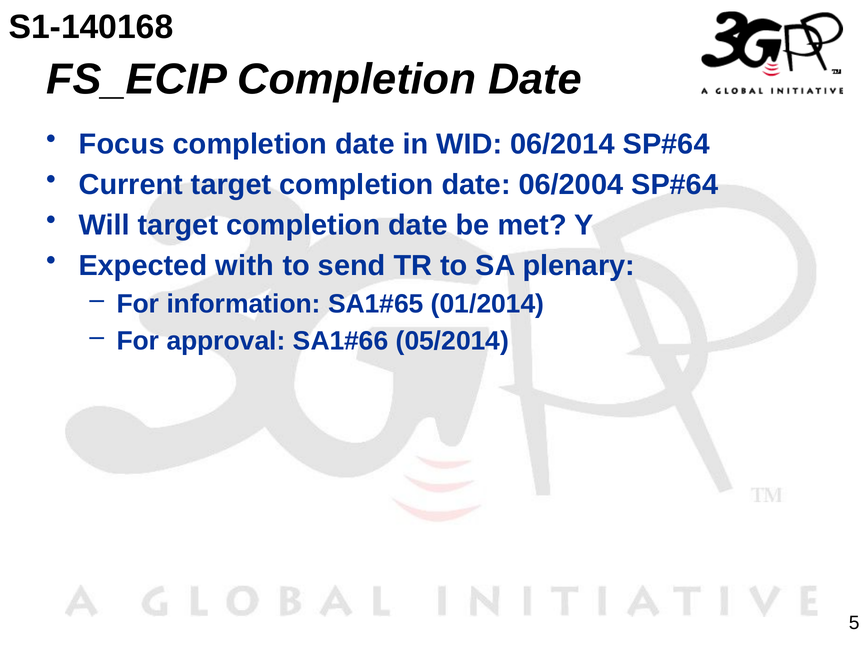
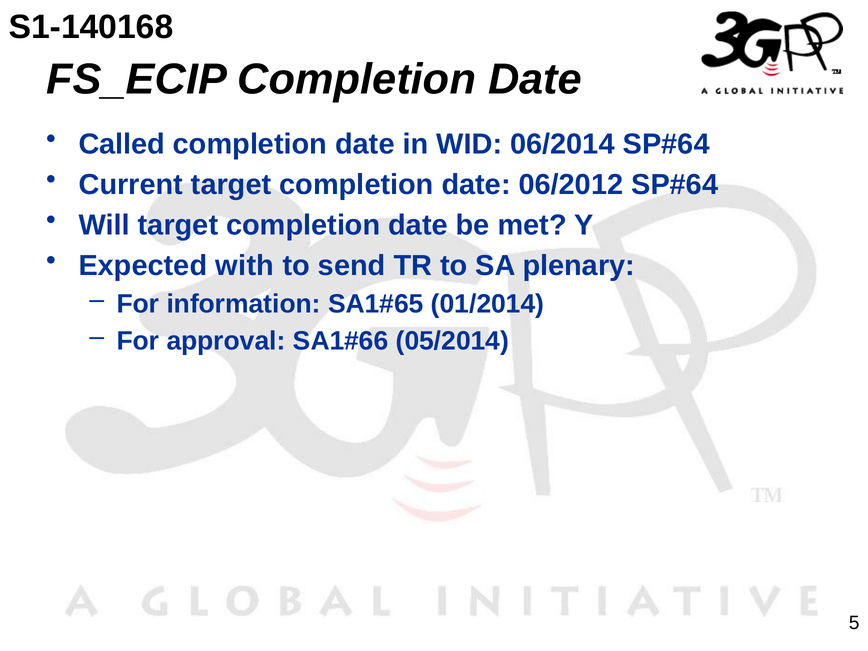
Focus: Focus -> Called
06/2004: 06/2004 -> 06/2012
